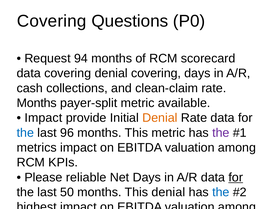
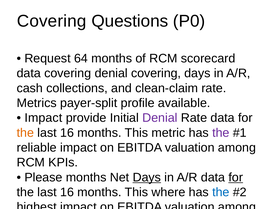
94: 94 -> 64
Months at (37, 103): Months -> Metrics
payer-split metric: metric -> profile
Denial at (160, 118) colour: orange -> purple
the at (25, 133) colour: blue -> orange
96 at (67, 133): 96 -> 16
metrics: metrics -> reliable
Please reliable: reliable -> months
Days at (147, 178) underline: none -> present
50 at (67, 192): 50 -> 16
This denial: denial -> where
